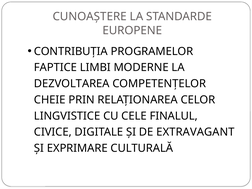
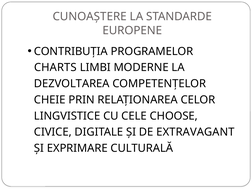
FAPTICE: FAPTICE -> CHARTS
FINALUL: FINALUL -> CHOOSE
